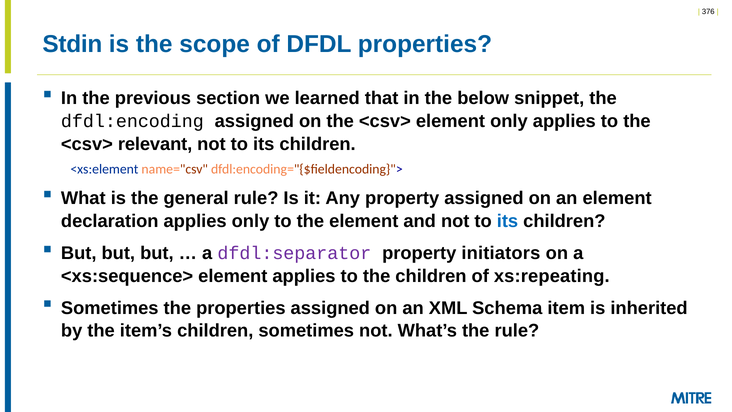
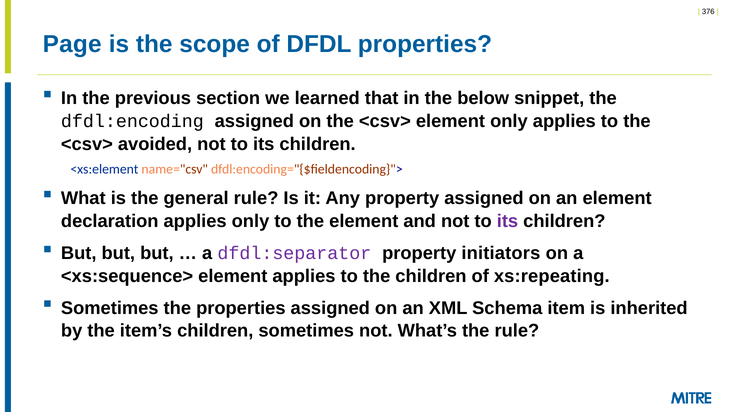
Stdin: Stdin -> Page
relevant: relevant -> avoided
its at (507, 221) colour: blue -> purple
